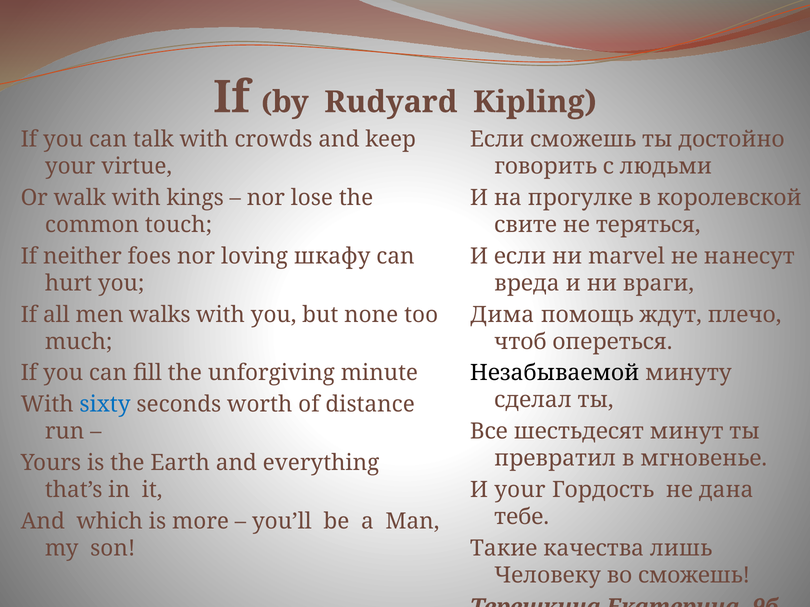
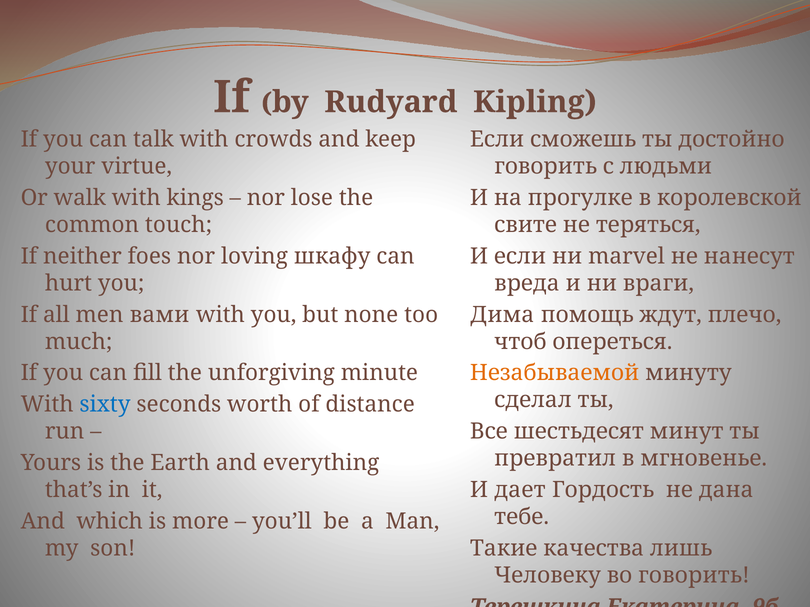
walks: walks -> вами
Незабываемой colour: black -> orange
И your: your -> дает
во сможешь: сможешь -> говорить
